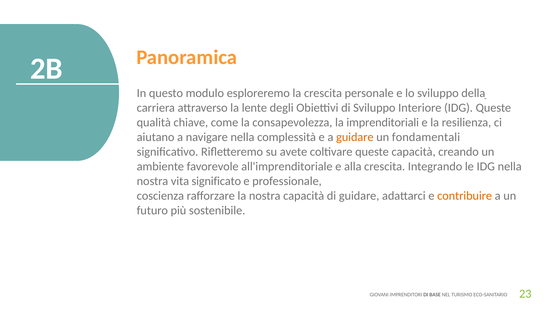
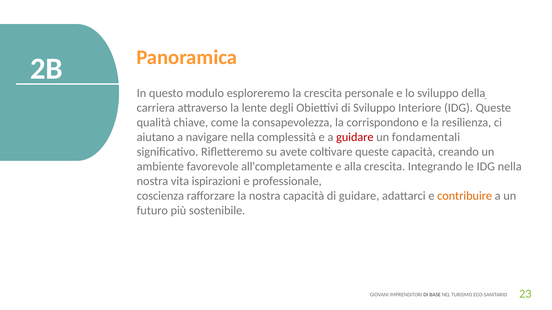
imprenditoriali: imprenditoriali -> corrispondono
guidare at (355, 137) colour: orange -> red
all'imprenditoriale: all'imprenditoriale -> all'completamente
significato: significato -> ispirazioni
